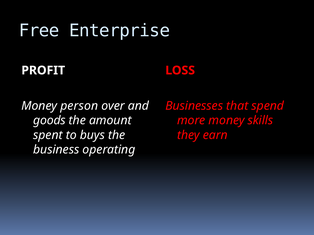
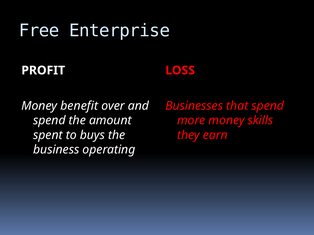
person: person -> benefit
goods at (49, 121): goods -> spend
